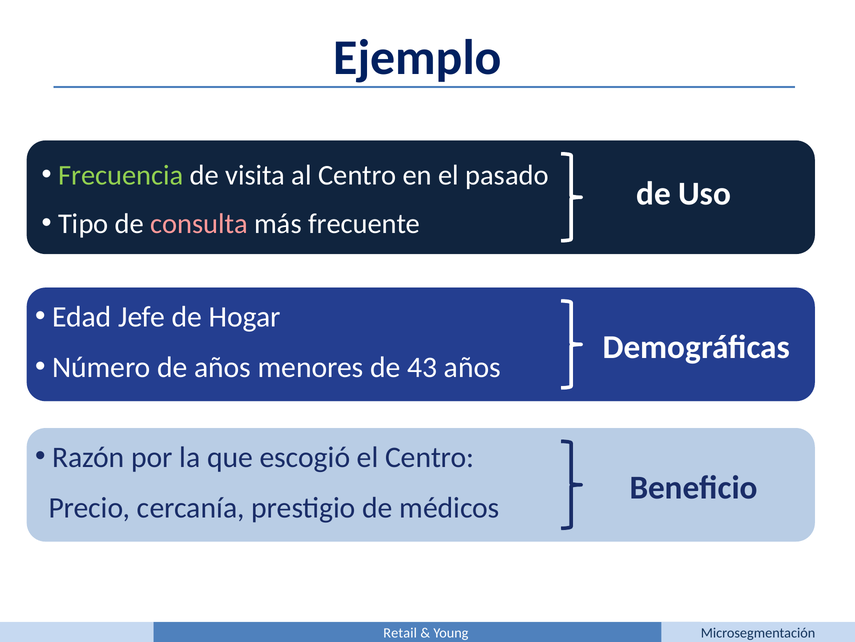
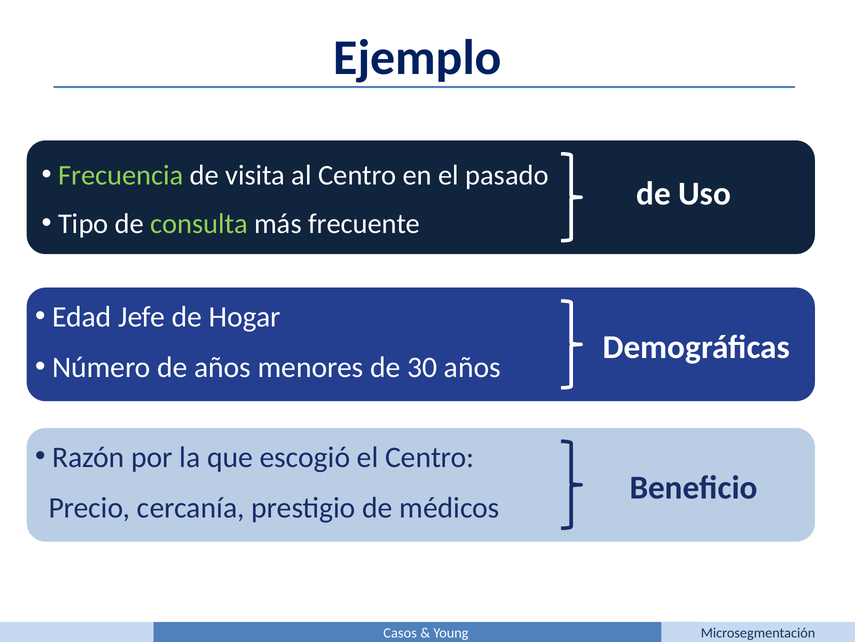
consulta colour: pink -> light green
43: 43 -> 30
Retail: Retail -> Casos
